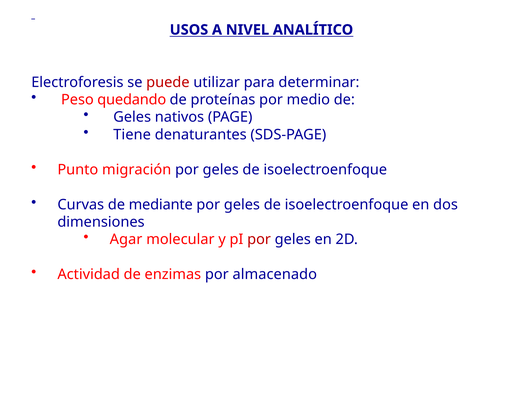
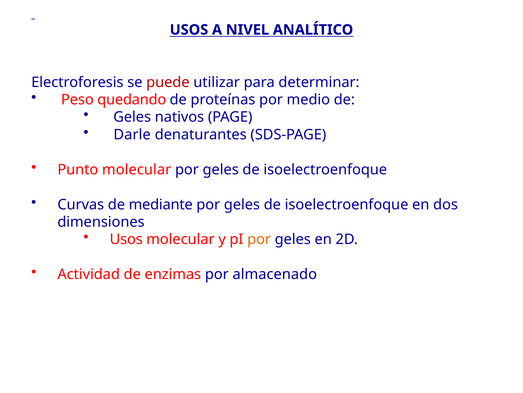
Tiene: Tiene -> Darle
Punto migración: migración -> molecular
Agar at (126, 239): Agar -> Usos
por at (259, 239) colour: red -> orange
